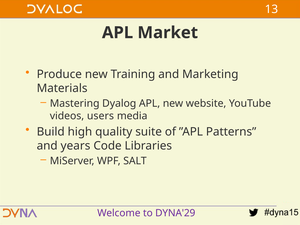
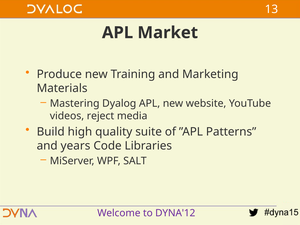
users: users -> reject
DYNA'29: DYNA'29 -> DYNA'12
